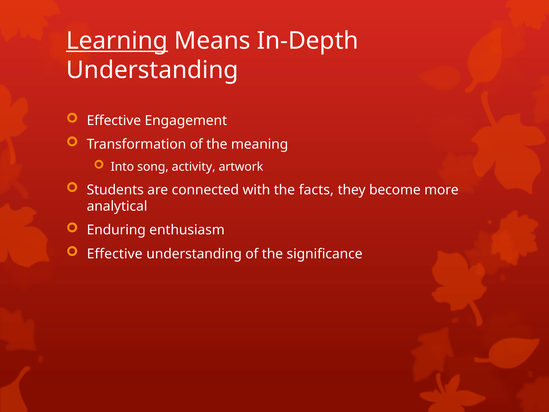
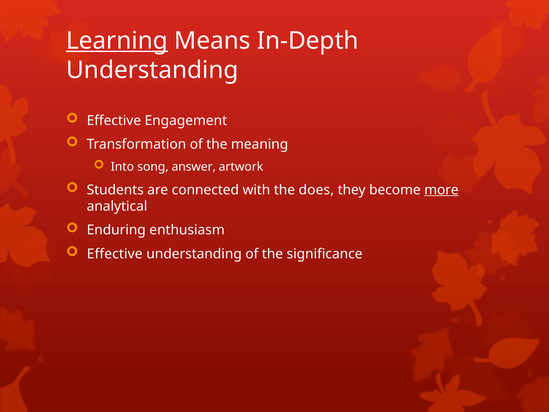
activity: activity -> answer
facts: facts -> does
more underline: none -> present
